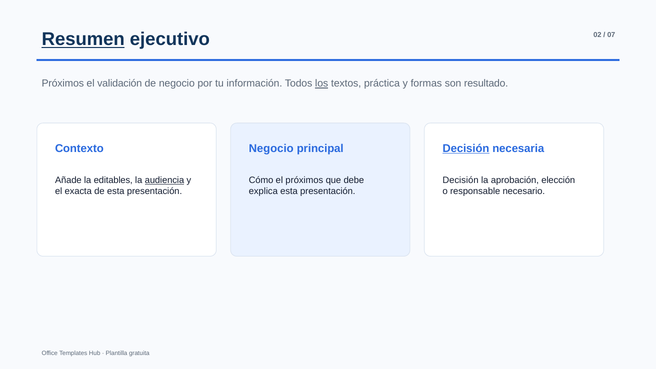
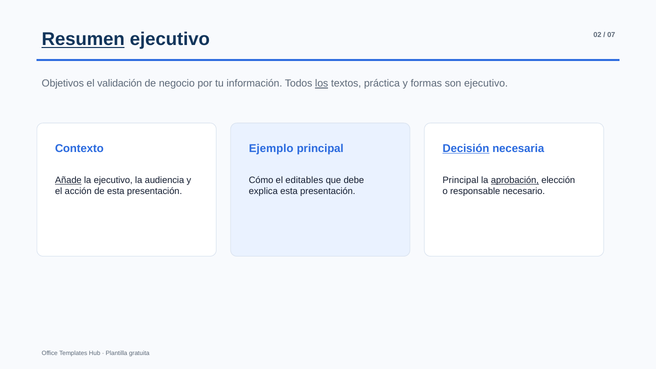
Próximos at (63, 84): Próximos -> Objetivos
son resultado: resultado -> ejecutivo
Negocio at (271, 148): Negocio -> Ejemplo
Añade underline: none -> present
la editables: editables -> ejecutivo
audiencia underline: present -> none
el próximos: próximos -> editables
Decisión at (461, 180): Decisión -> Principal
aprobación underline: none -> present
exacta: exacta -> acción
